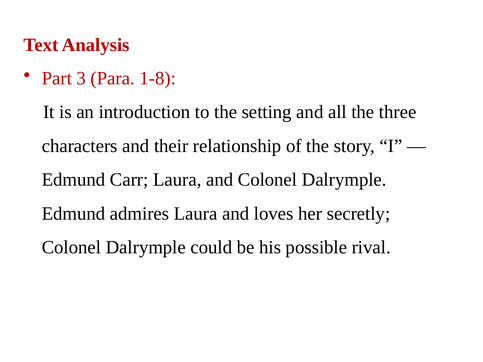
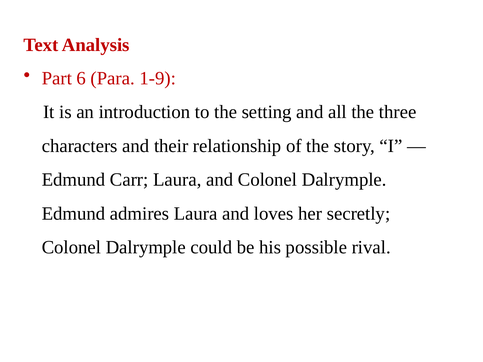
3: 3 -> 6
1-8: 1-8 -> 1-9
